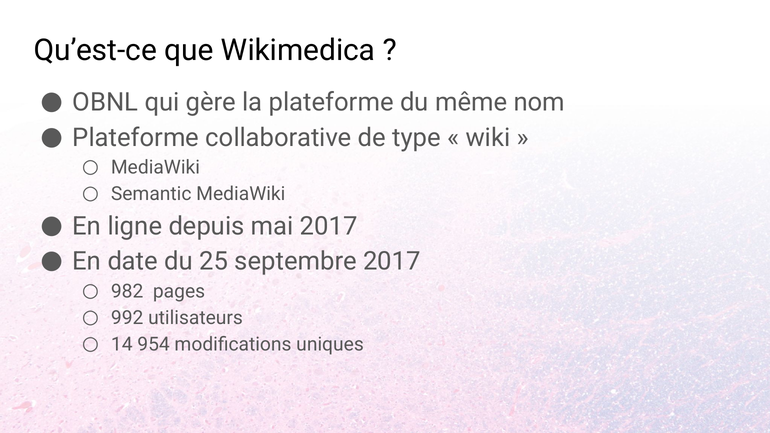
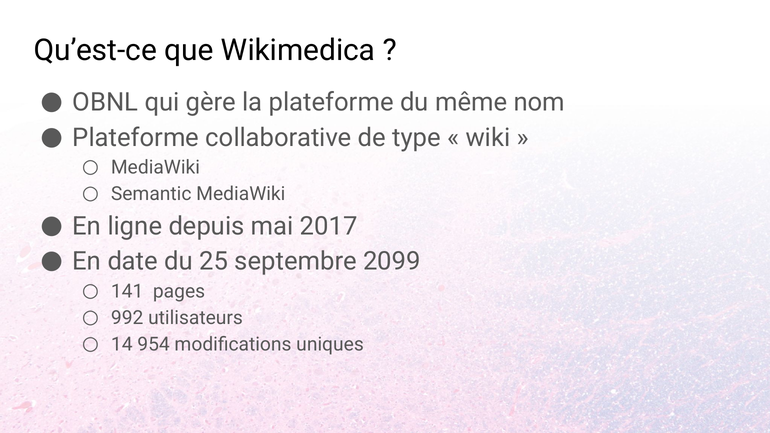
septembre 2017: 2017 -> 2099
982: 982 -> 141
